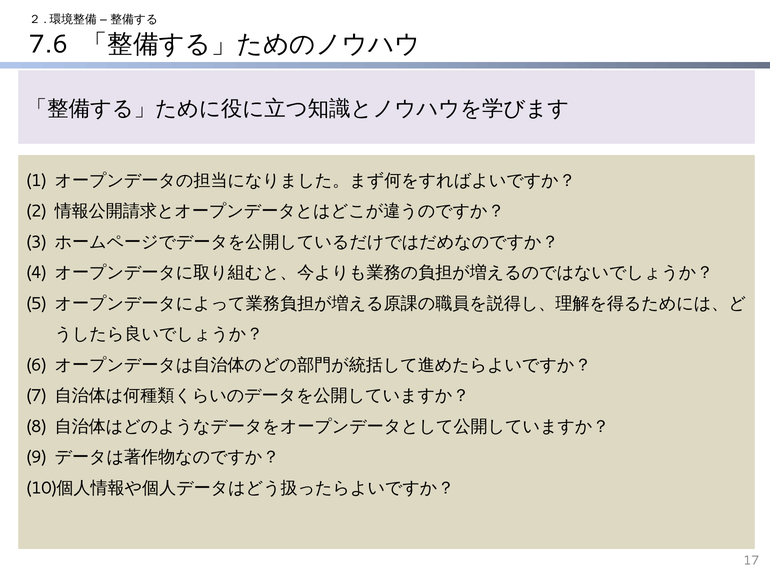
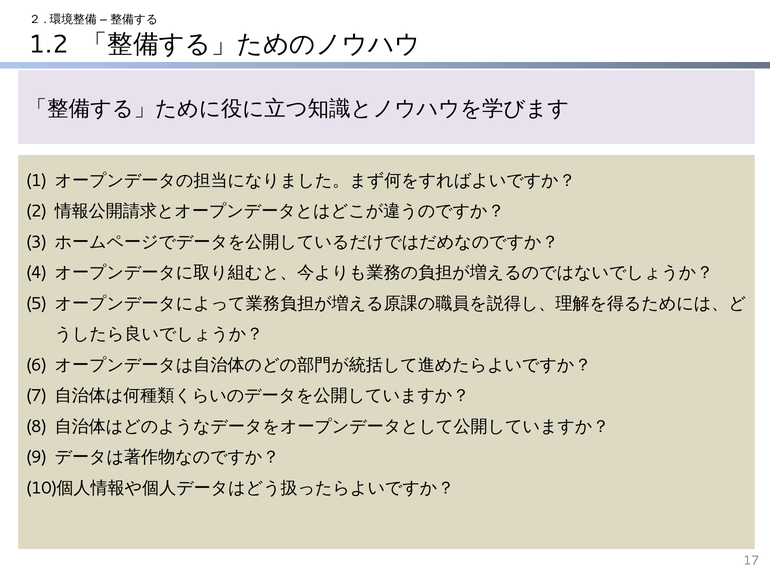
7.6: 7.6 -> 1.2
